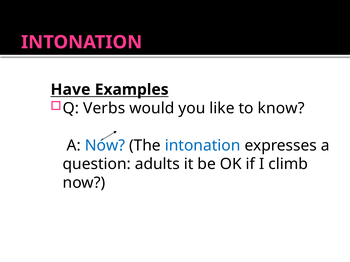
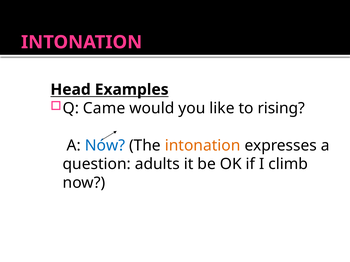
Have: Have -> Head
Verbs: Verbs -> Came
know: know -> rising
intonation at (203, 146) colour: blue -> orange
